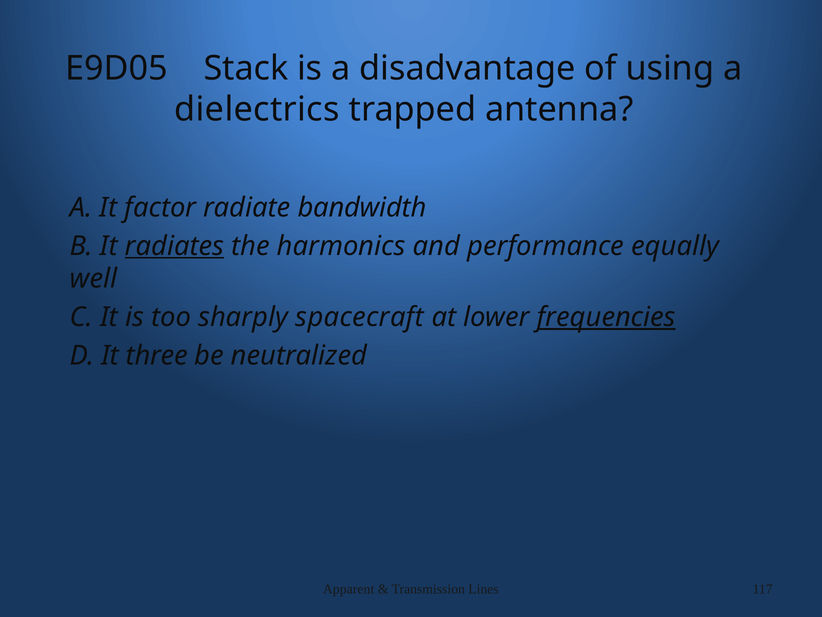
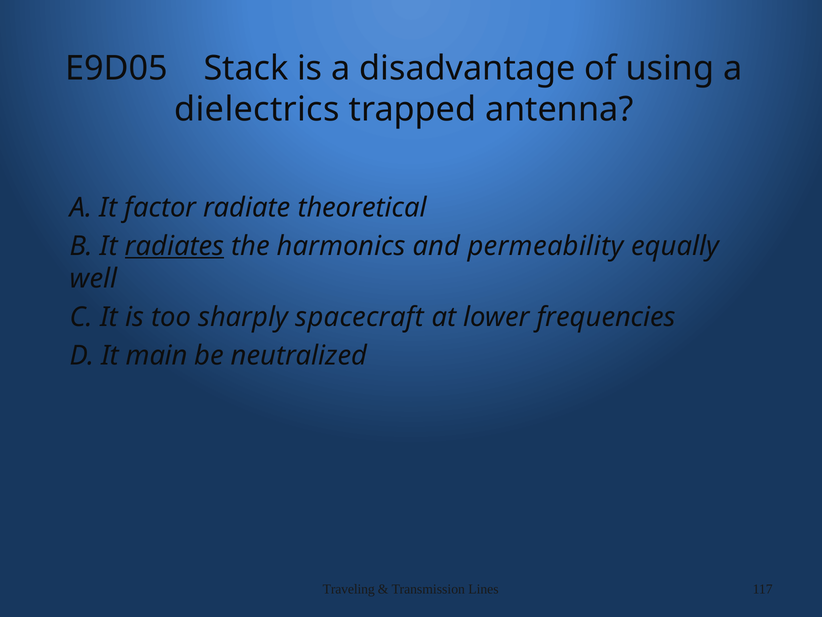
bandwidth: bandwidth -> theoretical
performance: performance -> permeability
frequencies underline: present -> none
three: three -> main
Apparent: Apparent -> Traveling
